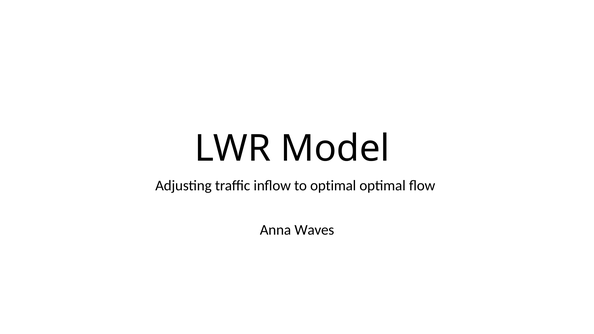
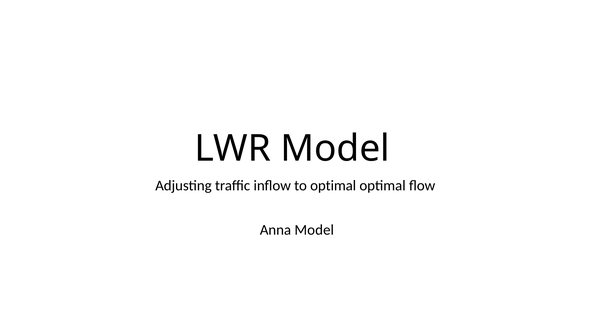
Anna Waves: Waves -> Model
